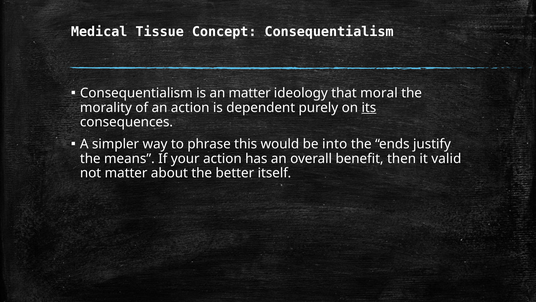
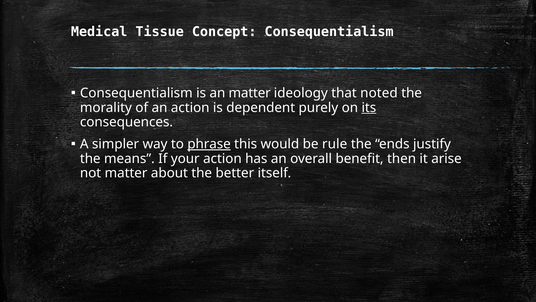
moral: moral -> noted
phrase underline: none -> present
into: into -> rule
valid: valid -> arise
